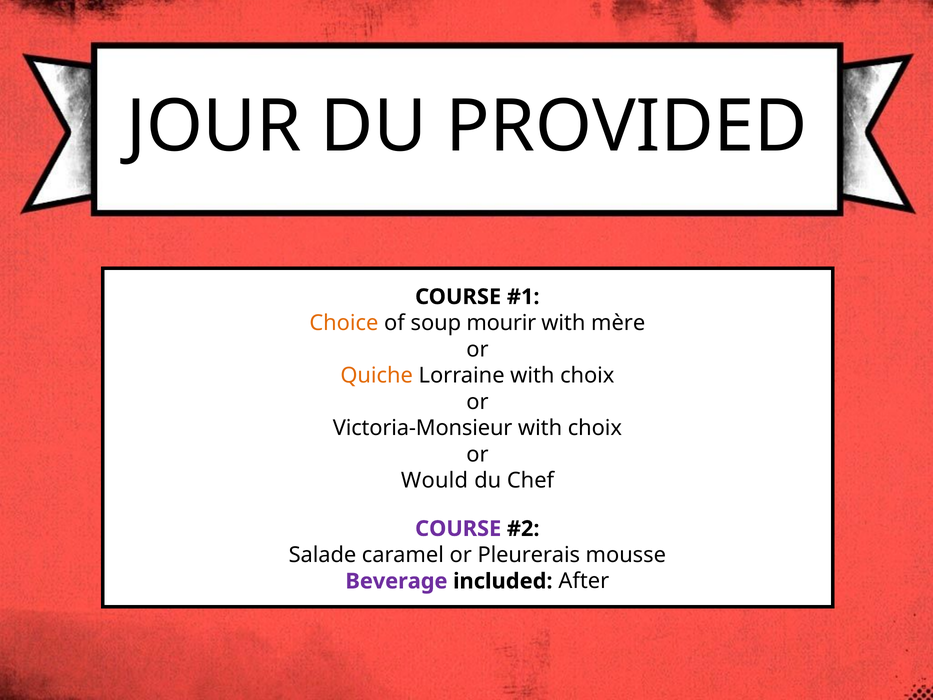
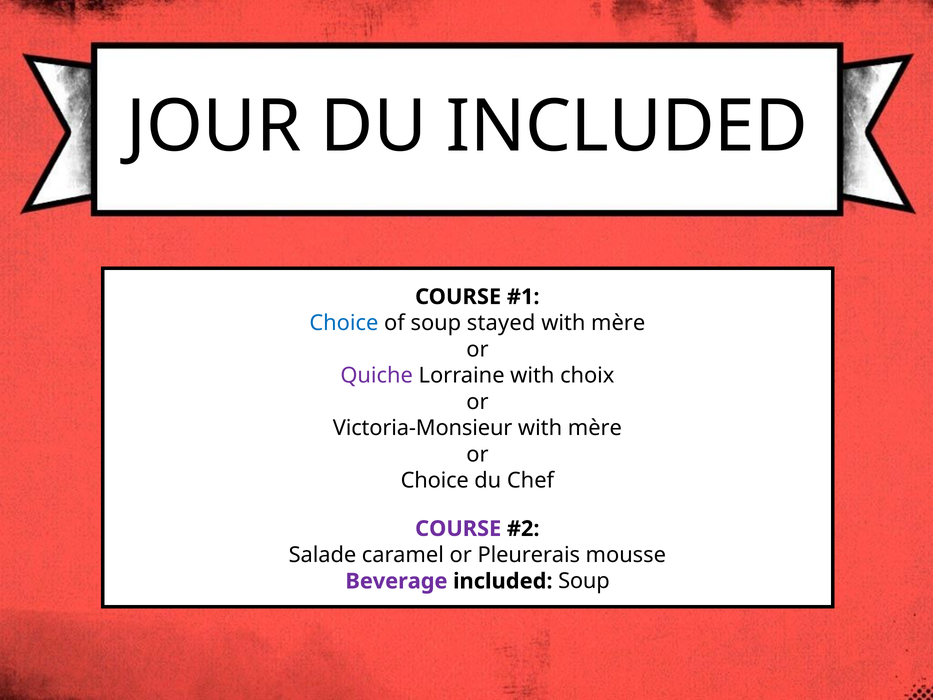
DU PROVIDED: PROVIDED -> INCLUDED
Choice at (344, 323) colour: orange -> blue
mourir: mourir -> stayed
Quiche colour: orange -> purple
choix at (595, 428): choix -> mère
Would at (435, 480): Would -> Choice
included After: After -> Soup
